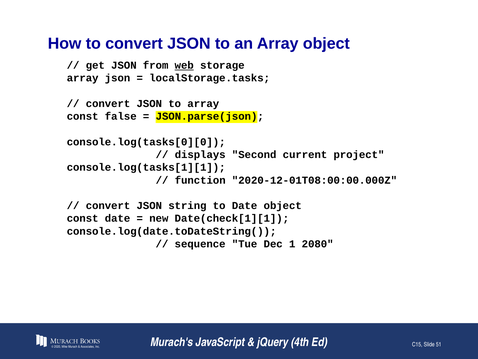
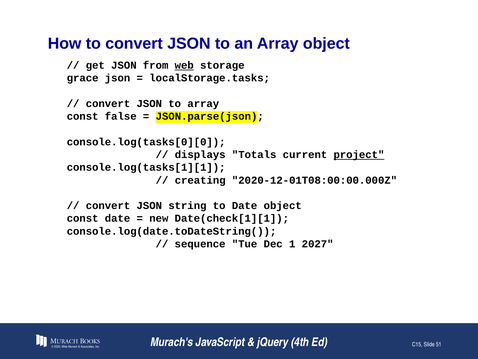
array at (83, 78): array -> grace
Second: Second -> Totals
project underline: none -> present
function: function -> creating
2080: 2080 -> 2027
